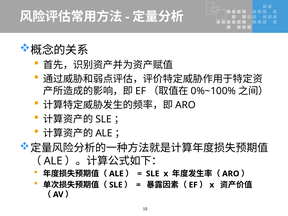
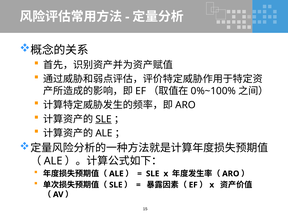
SLE at (104, 119) underline: none -> present
